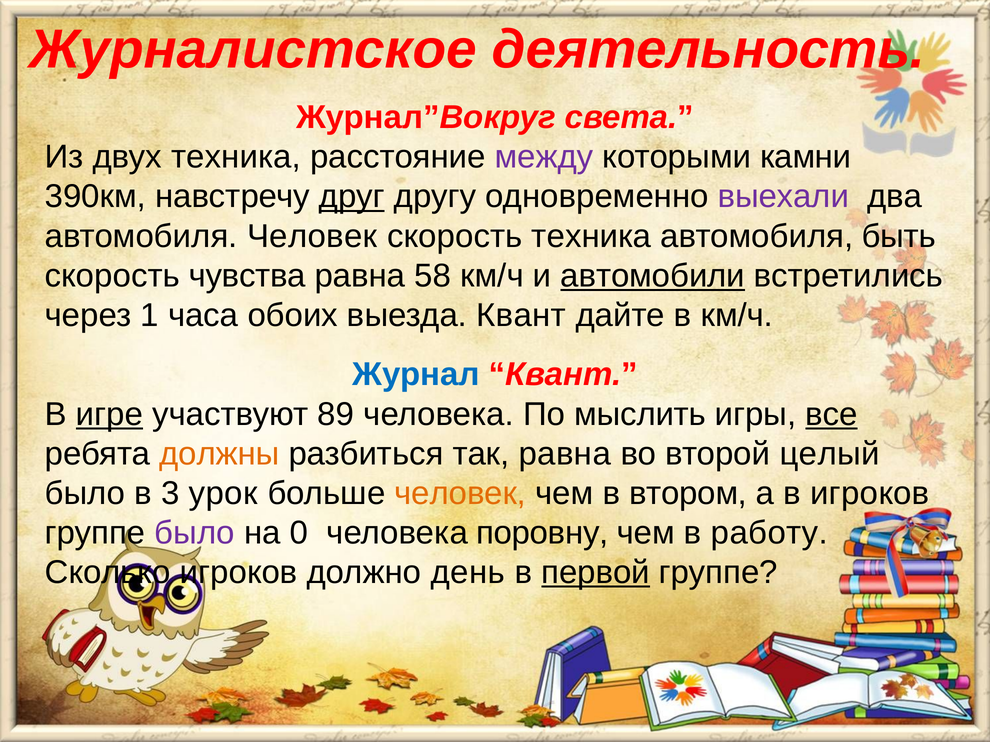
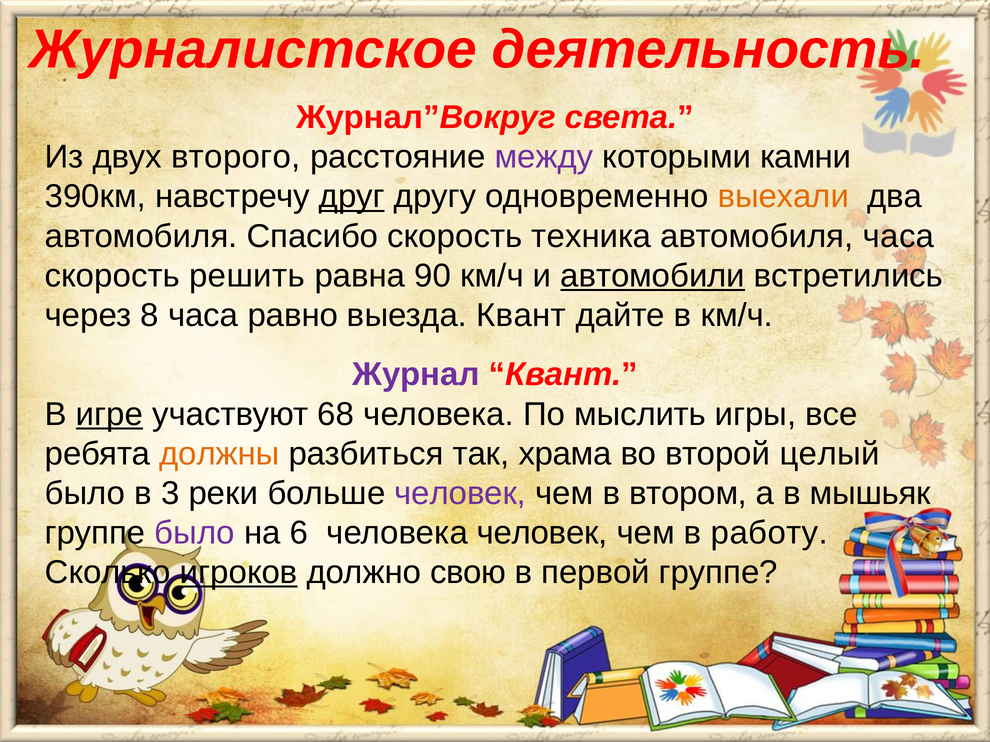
двух техника: техника -> второго
выехали colour: purple -> orange
автомобиля Человек: Человек -> Спасибо
автомобиля быть: быть -> часа
чувства: чувства -> решить
58: 58 -> 90
1: 1 -> 8
обоих: обоих -> равно
Журнал colour: blue -> purple
89: 89 -> 68
все underline: present -> none
так равна: равна -> храма
урок: урок -> реки
человек at (460, 494) colour: orange -> purple
в игроков: игроков -> мышьяк
0: 0 -> 6
человека поровну: поровну -> человек
игроков at (239, 573) underline: none -> present
день: день -> свою
первой underline: present -> none
